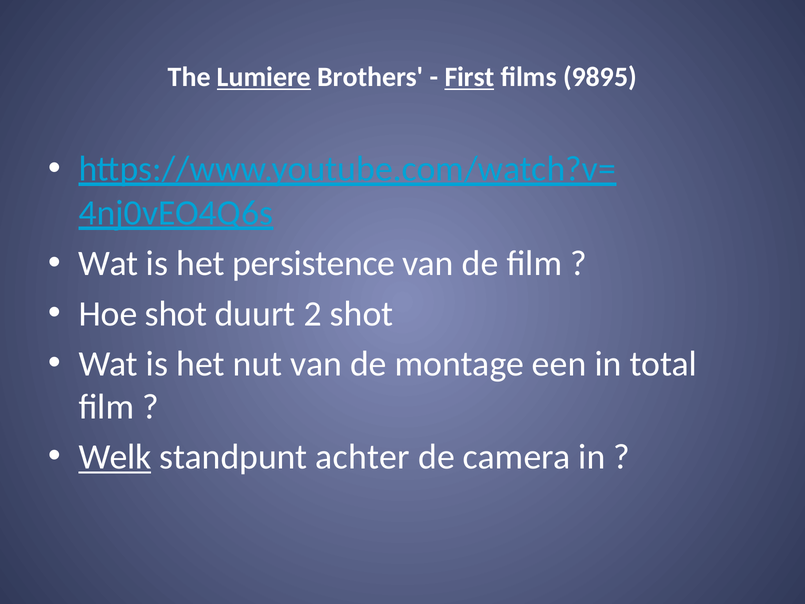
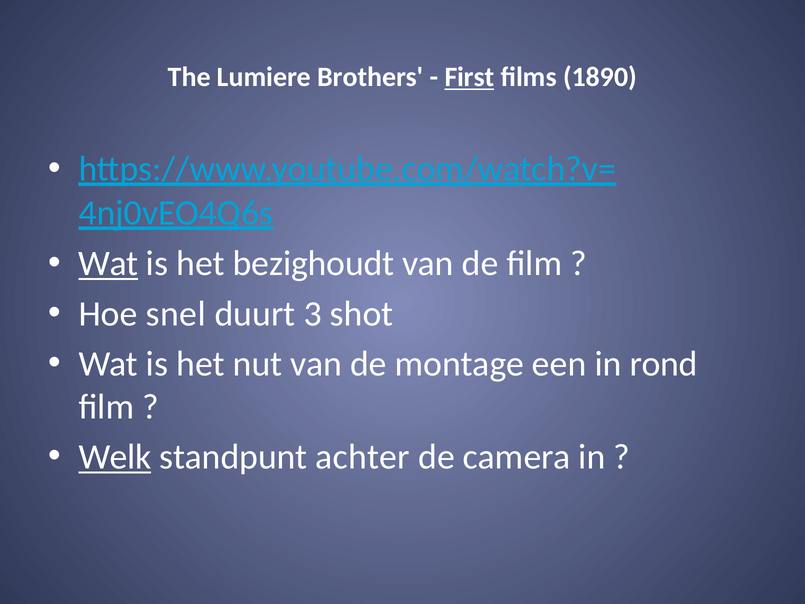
Lumiere underline: present -> none
9895: 9895 -> 1890
Wat at (108, 264) underline: none -> present
persistence: persistence -> bezighoudt
Hoe shot: shot -> snel
2: 2 -> 3
total: total -> rond
